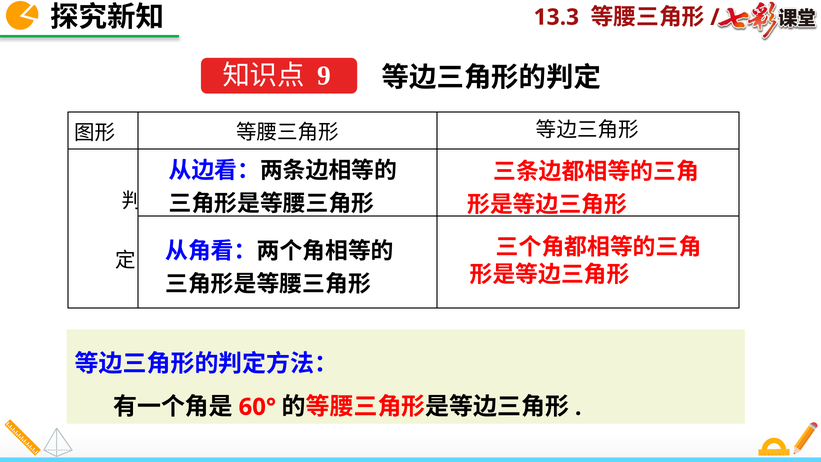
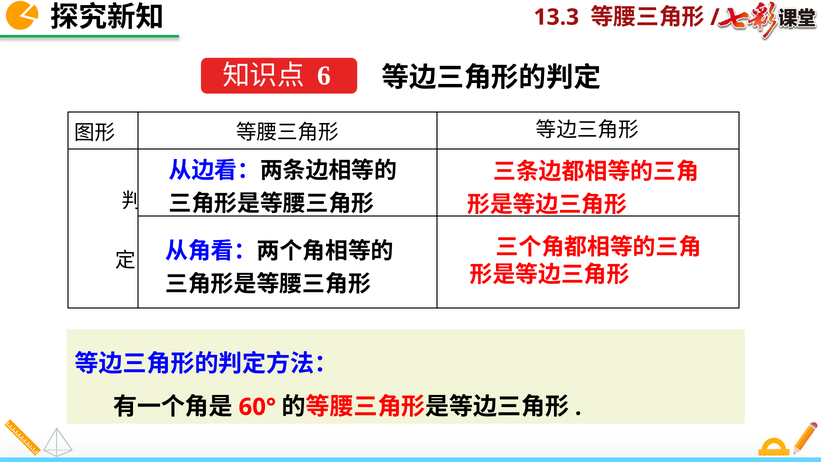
9: 9 -> 6
